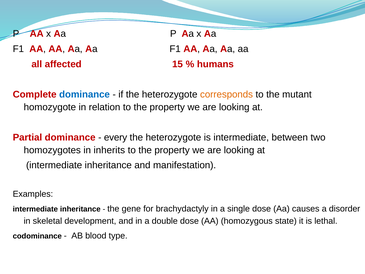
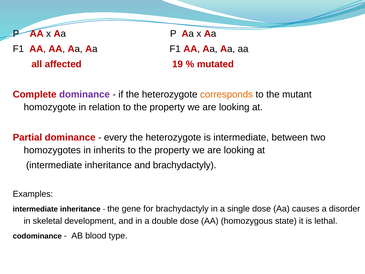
15: 15 -> 19
humans: humans -> mutated
dominance at (84, 94) colour: blue -> purple
and manifestation: manifestation -> brachydactyly
